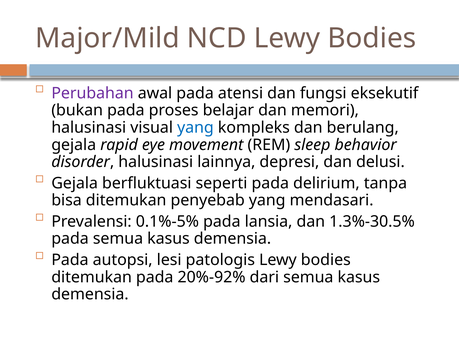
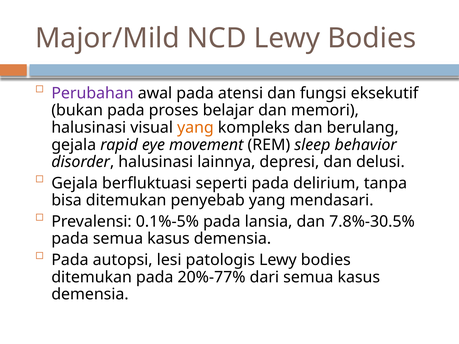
yang at (195, 128) colour: blue -> orange
1.3%-30.5%: 1.3%-30.5% -> 7.8%-30.5%
20%-92%: 20%-92% -> 20%-77%
